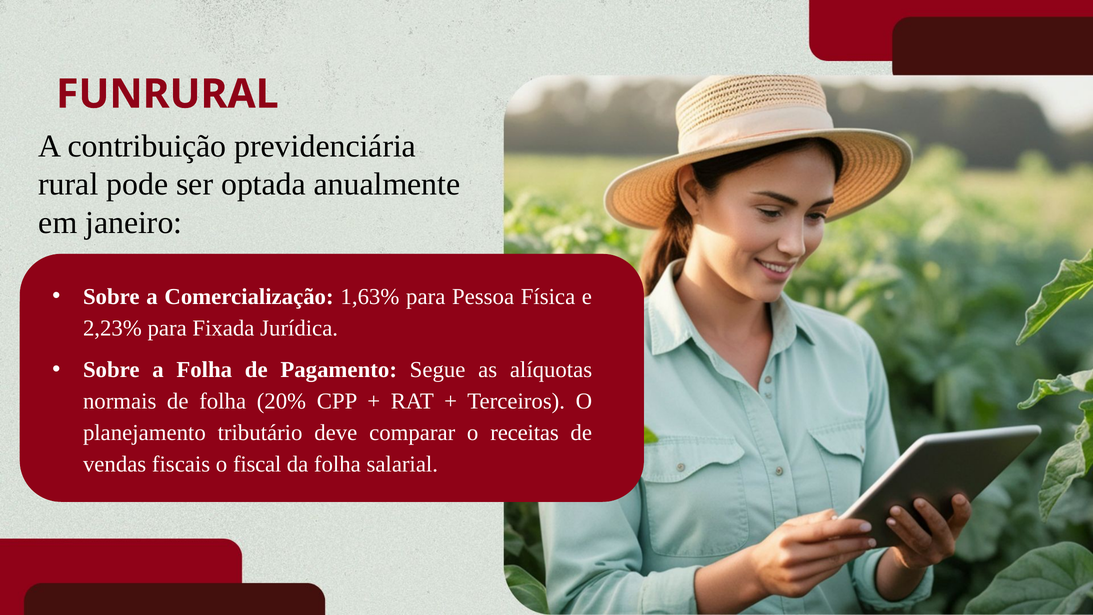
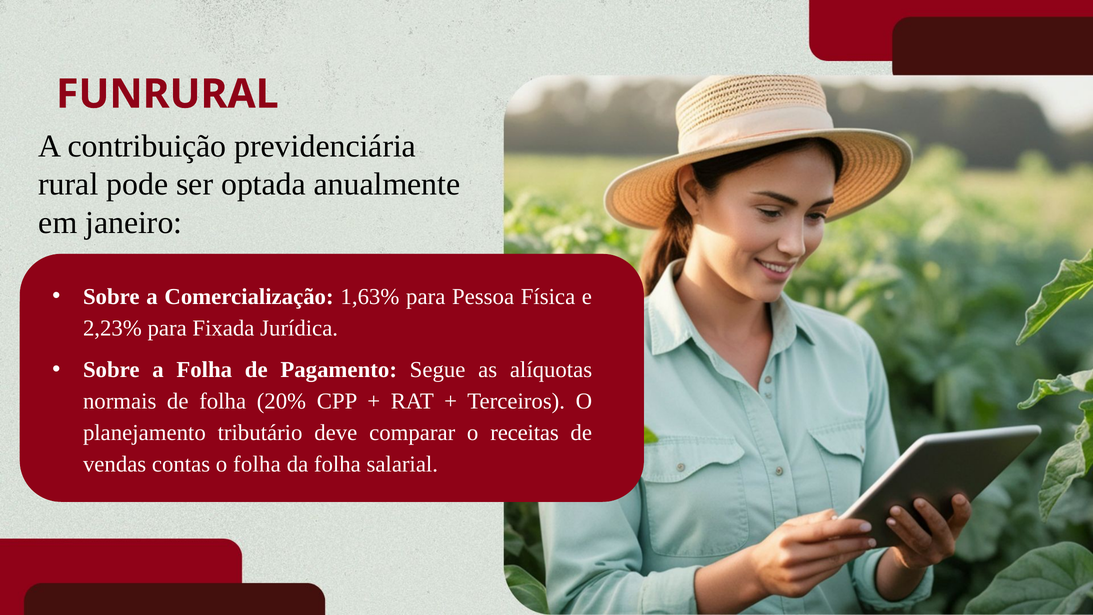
fiscais: fiscais -> contas
o fiscal: fiscal -> folha
